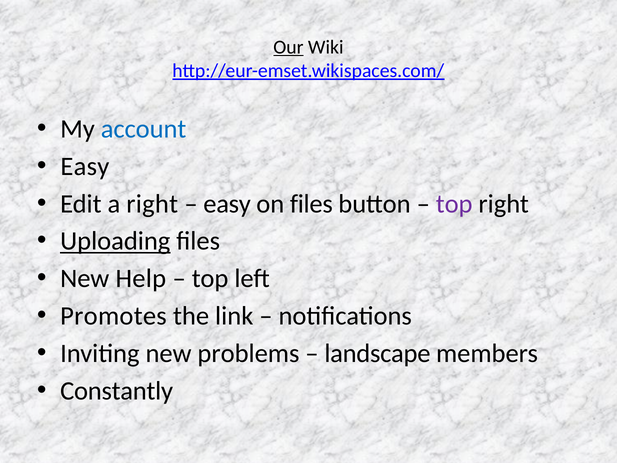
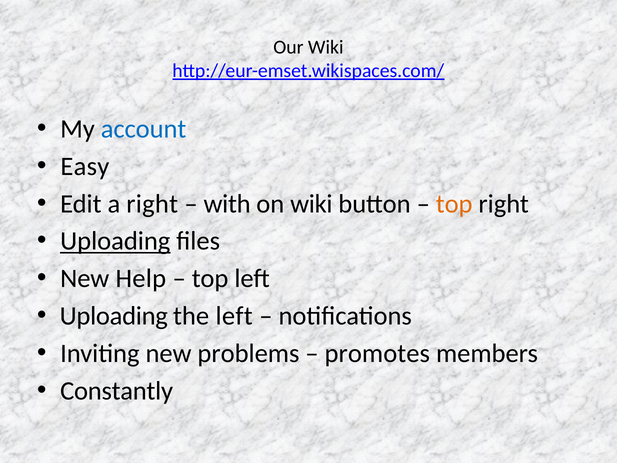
Our underline: present -> none
easy at (227, 204): easy -> with
on files: files -> wiki
top at (454, 204) colour: purple -> orange
Promotes at (114, 316): Promotes -> Uploading
the link: link -> left
landscape: landscape -> promotes
